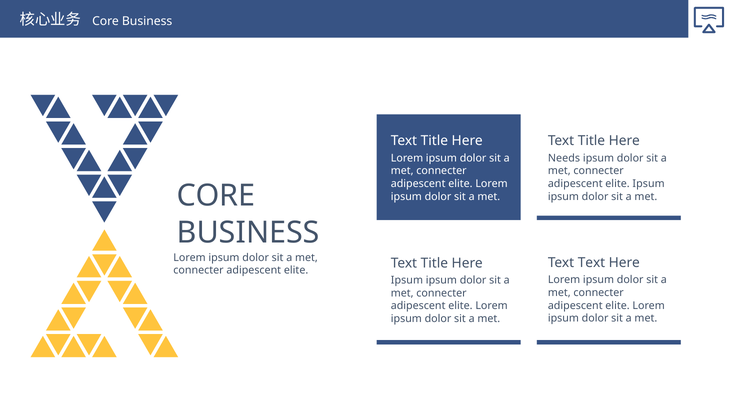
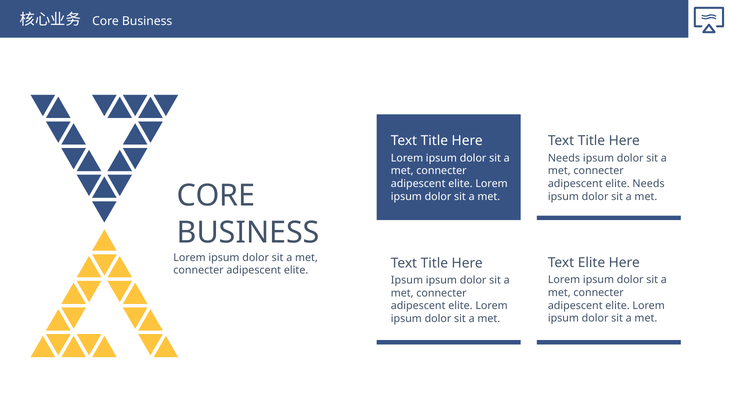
elite Ipsum: Ipsum -> Needs
Text Text: Text -> Elite
